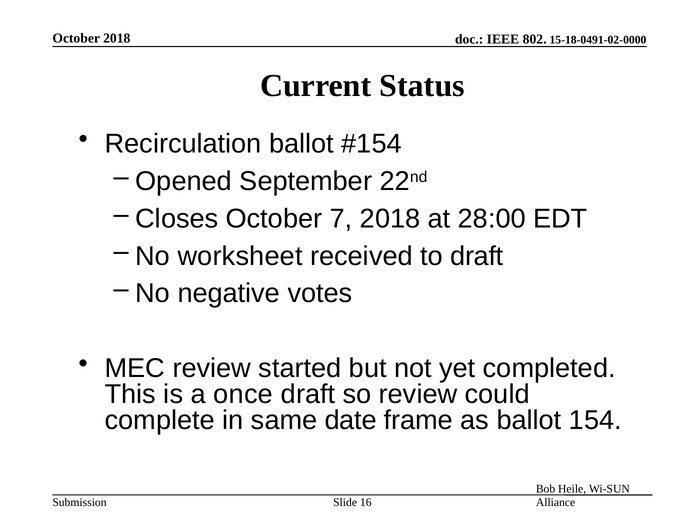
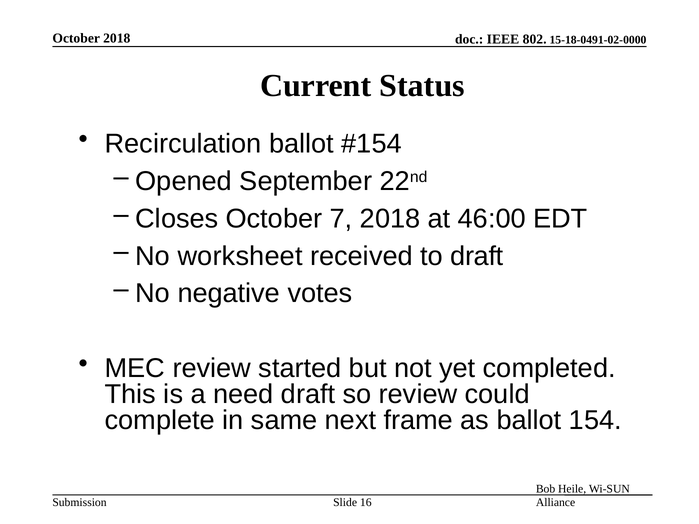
28:00: 28:00 -> 46:00
once: once -> need
date: date -> next
